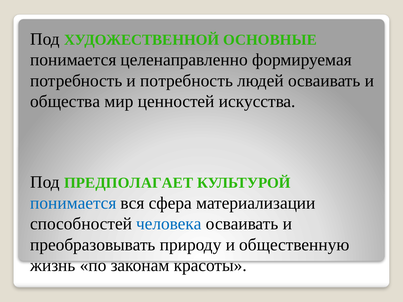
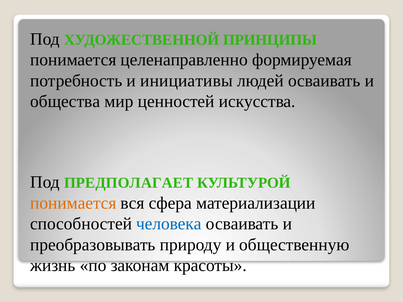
ОСНОВНЫЕ: ОСНОВНЫЕ -> ПРИНЦИПЫ
и потребность: потребность -> инициативы
понимается at (73, 203) colour: blue -> orange
